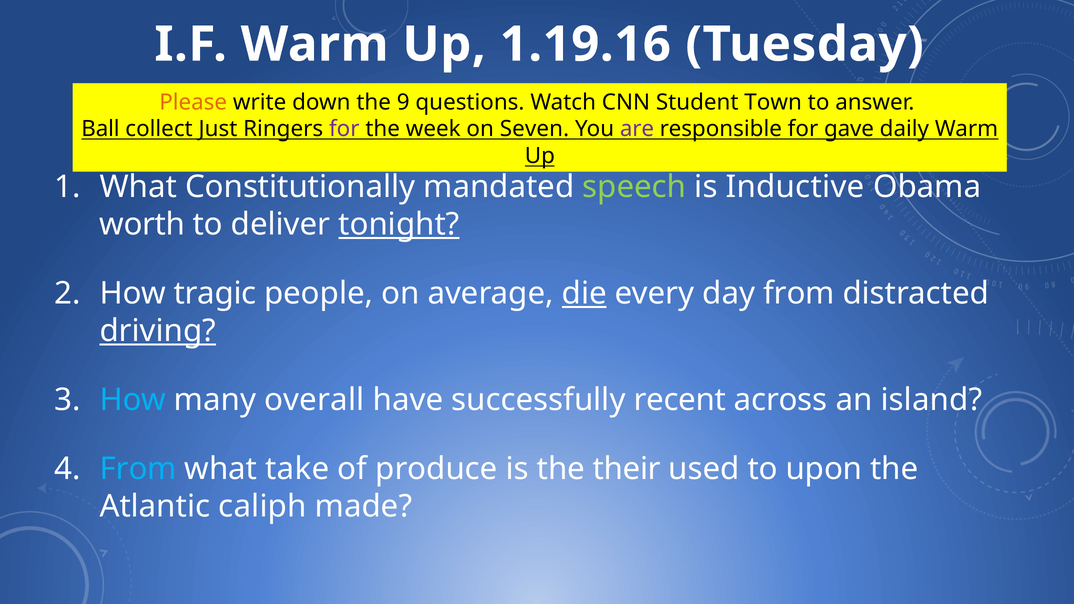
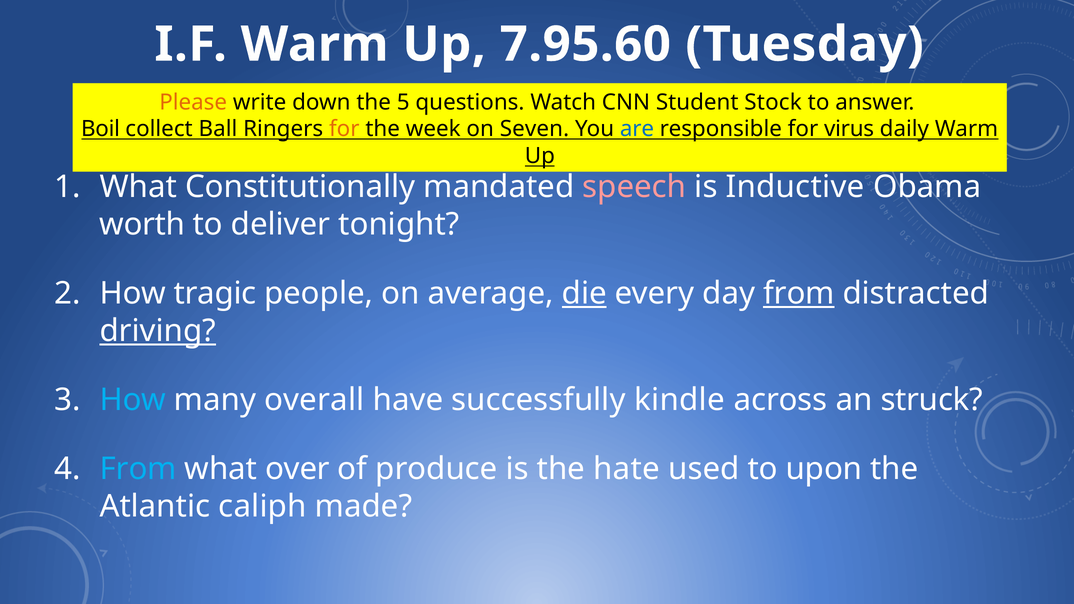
1.19.16: 1.19.16 -> 7.95.60
9: 9 -> 5
Town: Town -> Stock
Ball: Ball -> Boil
Just: Just -> Ball
for at (344, 129) colour: purple -> orange
are colour: purple -> blue
gave: gave -> virus
speech colour: light green -> pink
tonight underline: present -> none
from at (799, 294) underline: none -> present
recent: recent -> kindle
island: island -> struck
take: take -> over
their: their -> hate
